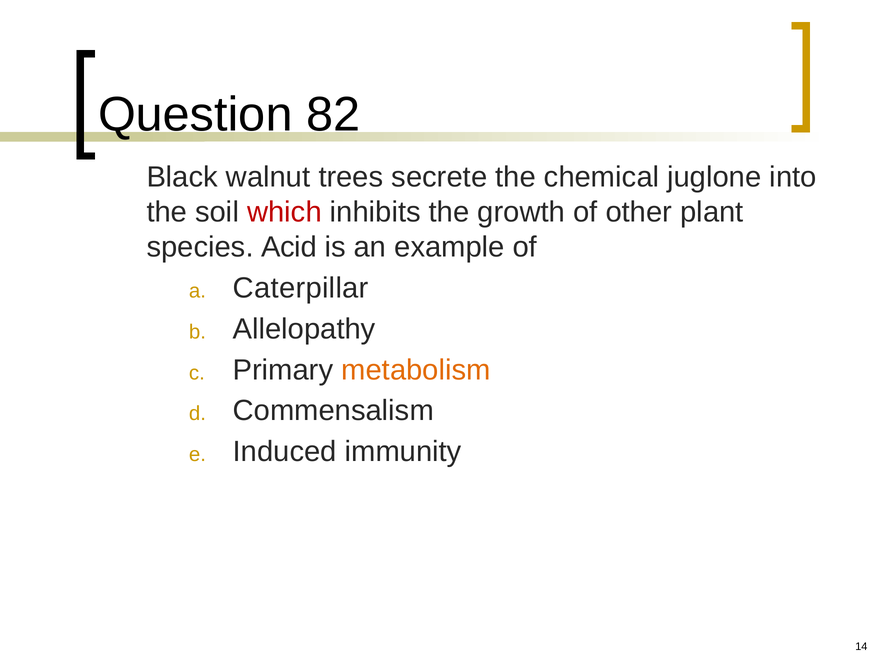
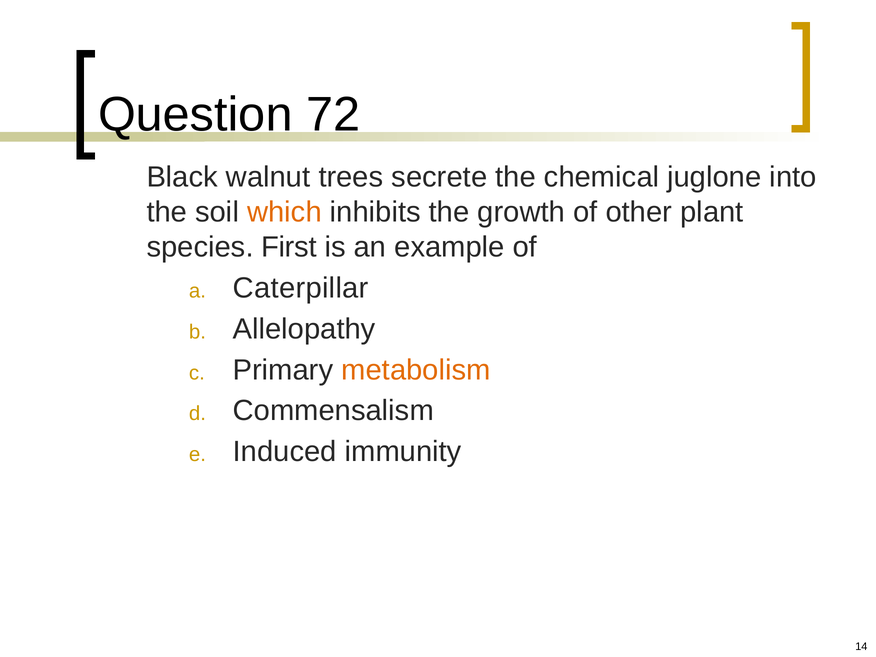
82: 82 -> 72
which colour: red -> orange
Acid: Acid -> First
